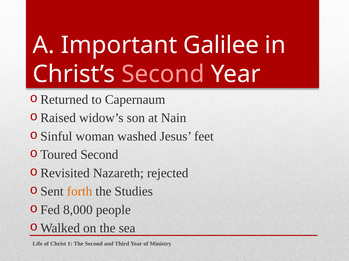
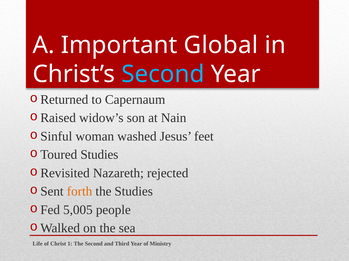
Galilee: Galilee -> Global
Second at (163, 74) colour: pink -> light blue
Second at (99, 155): Second -> Studies
8,000: 8,000 -> 5,005
